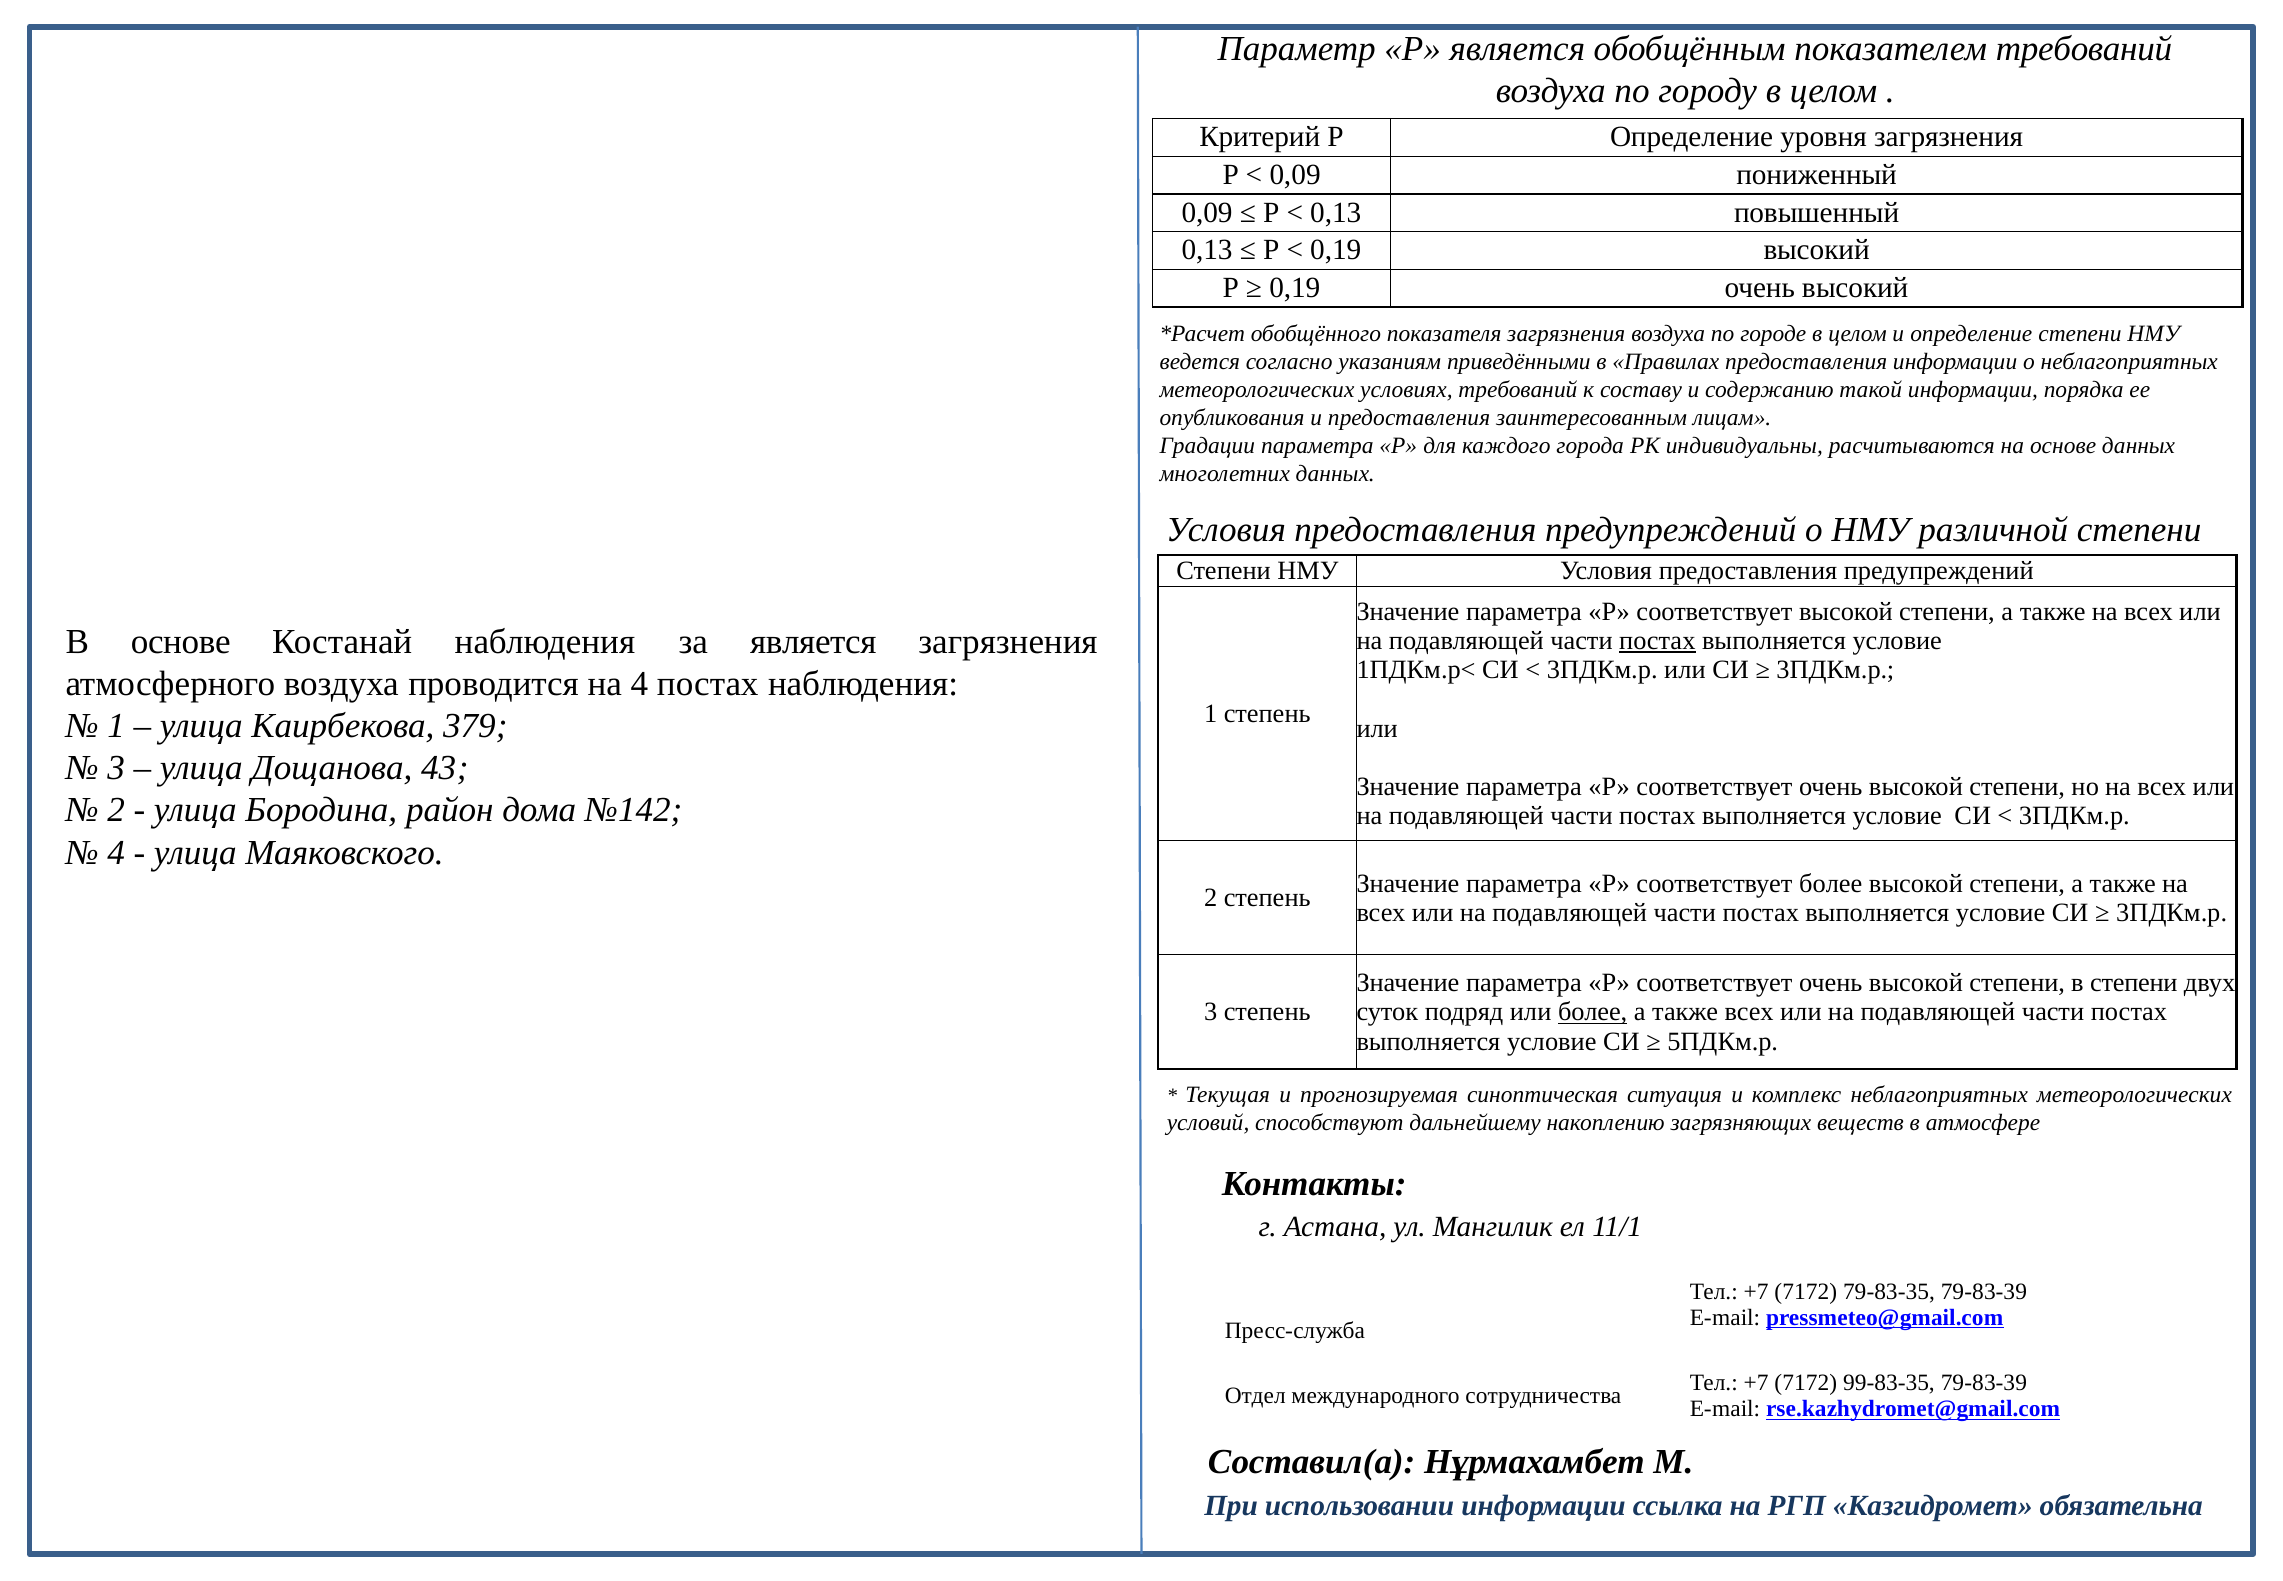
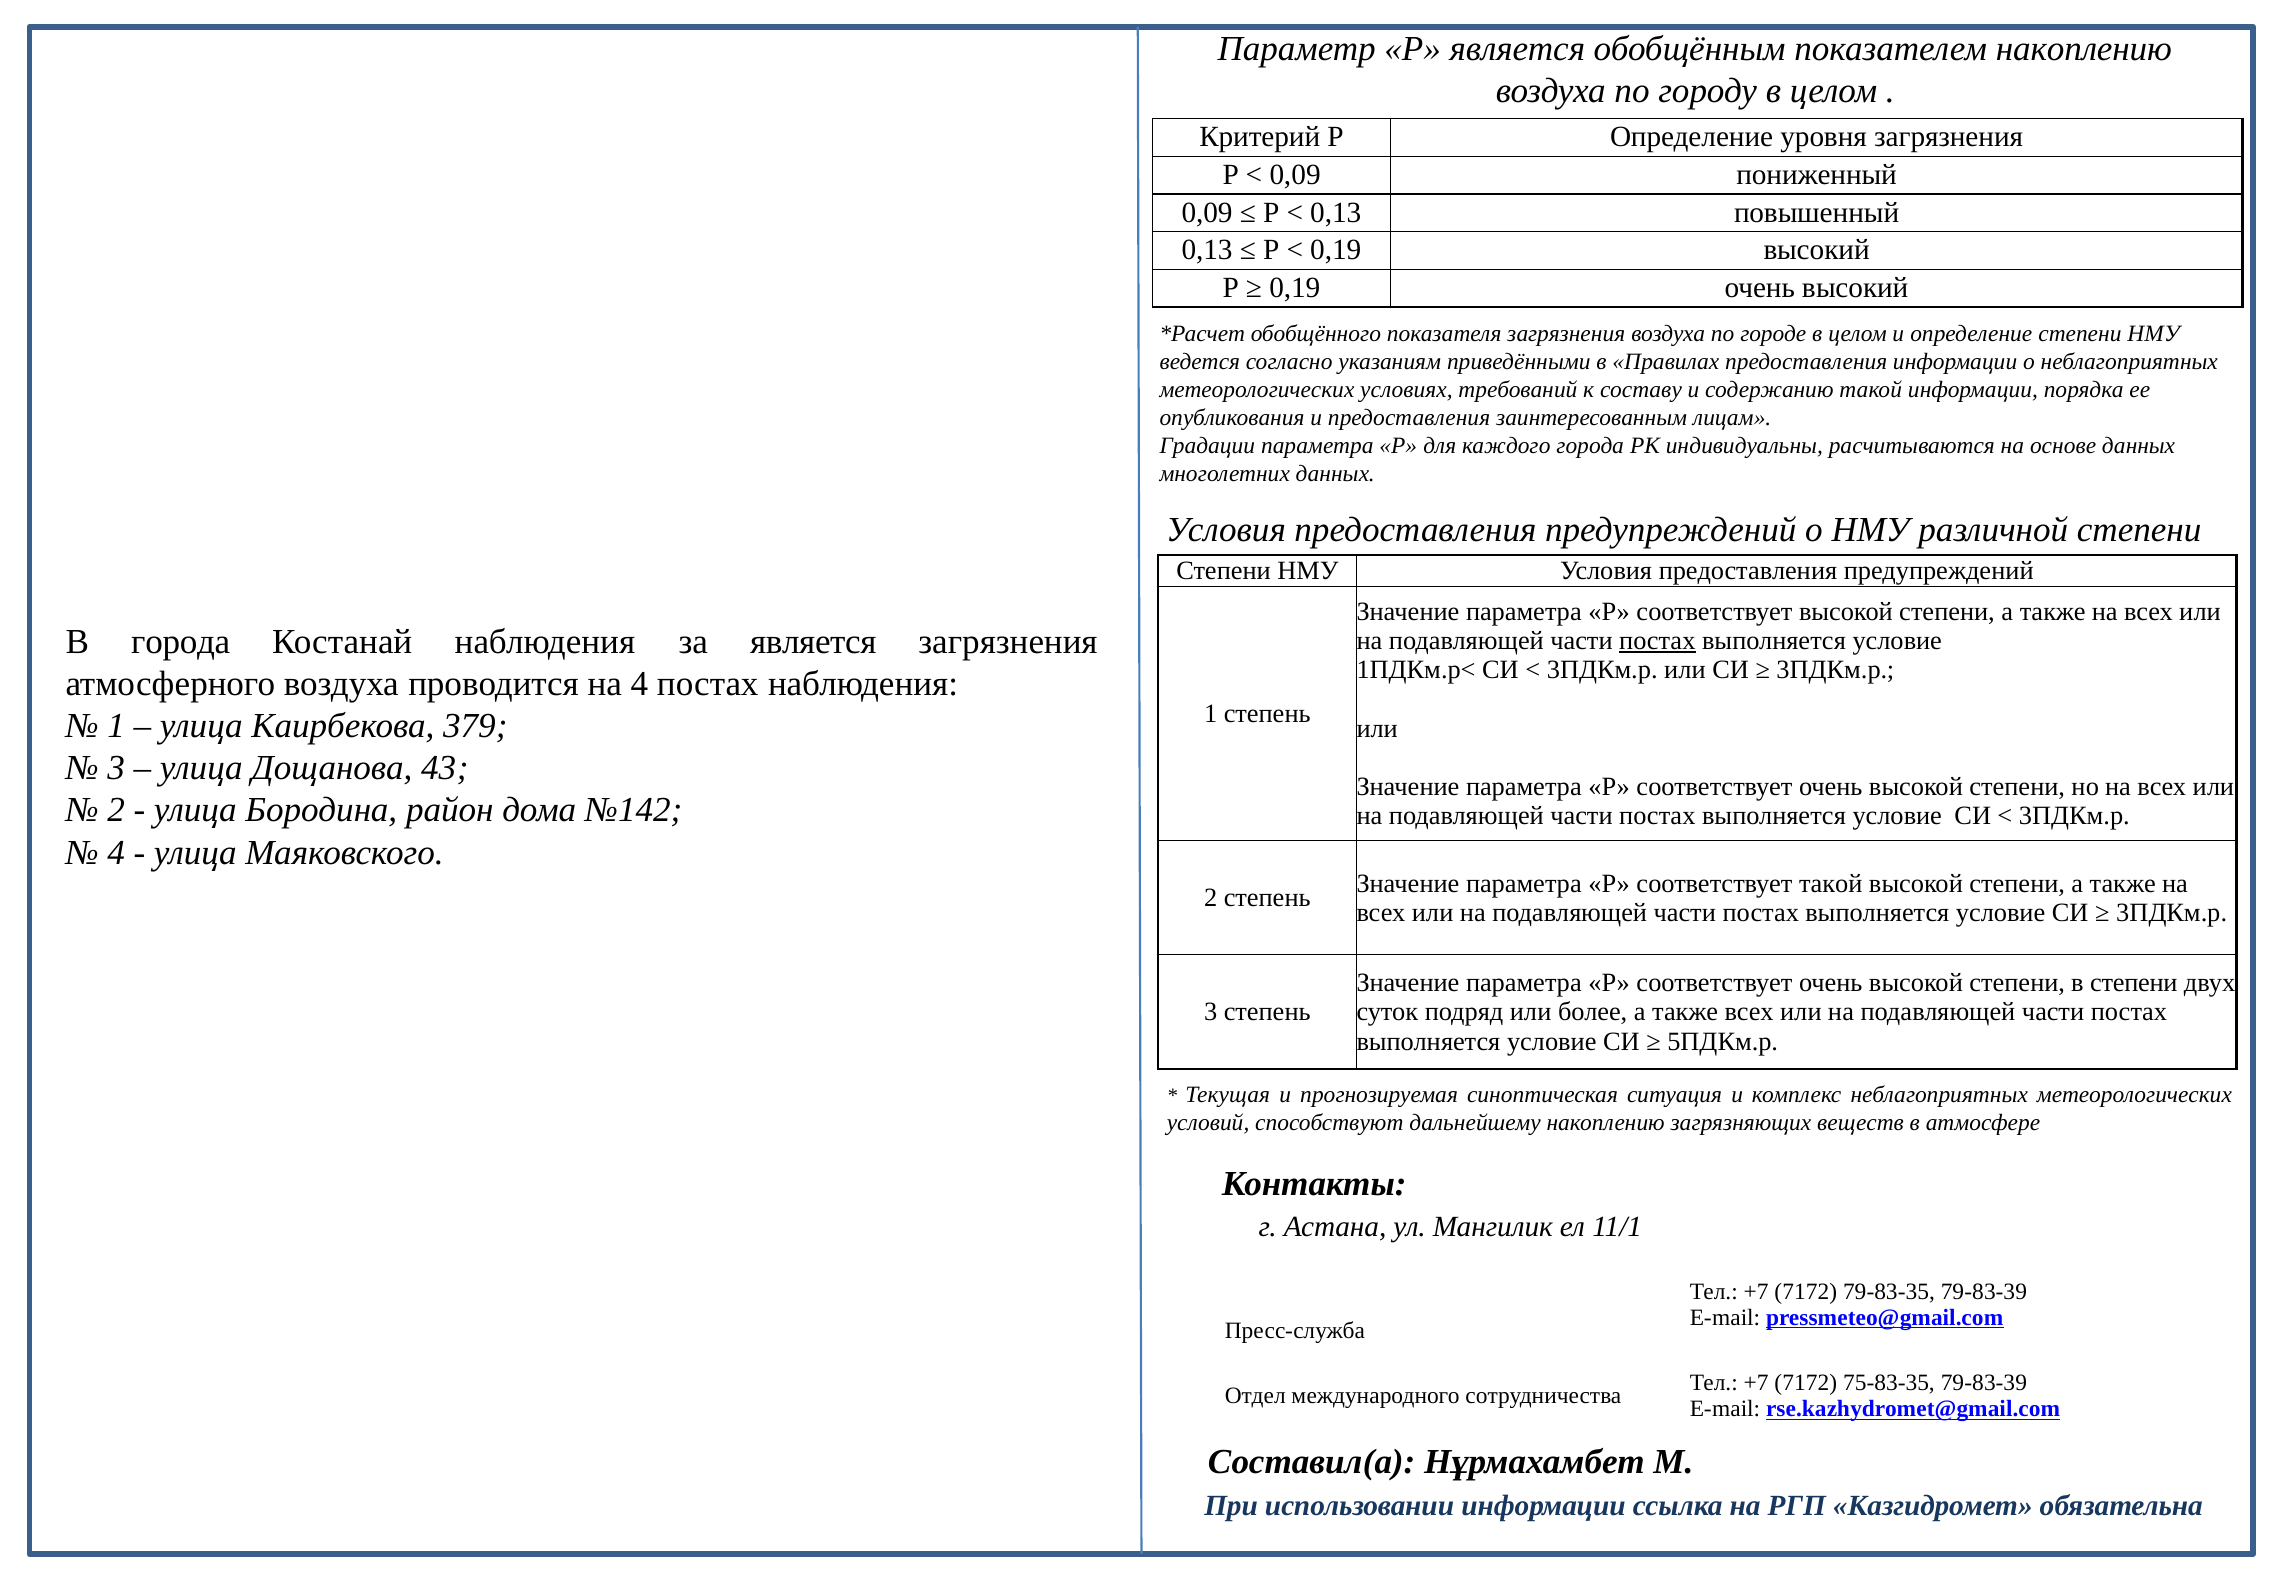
показателем требований: требований -> накоплению
В основе: основе -> города
соответствует более: более -> такой
более at (1593, 1012) underline: present -> none
99-83-35: 99-83-35 -> 75-83-35
